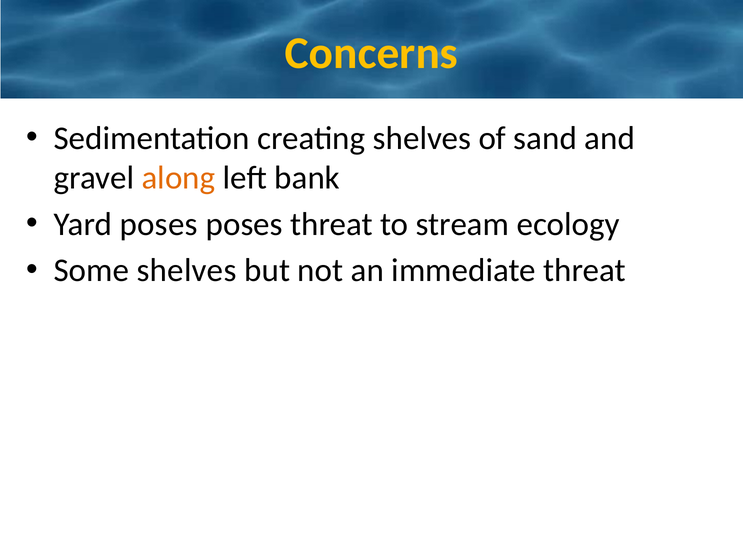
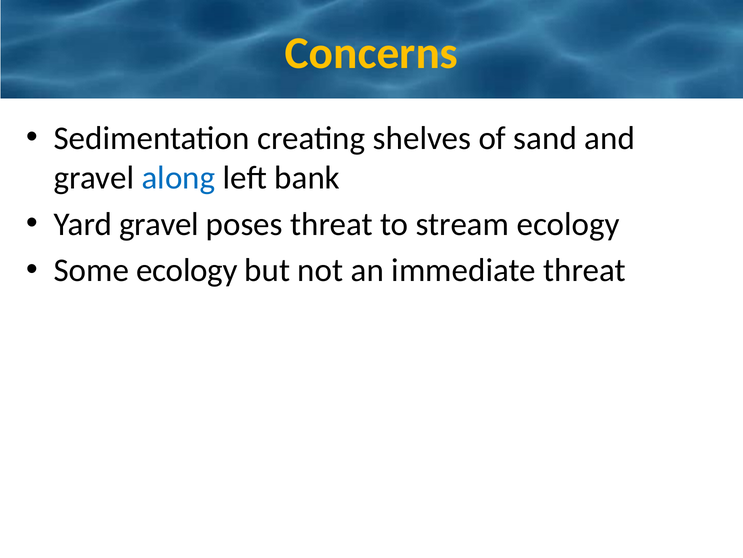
along colour: orange -> blue
Yard poses: poses -> gravel
Some shelves: shelves -> ecology
